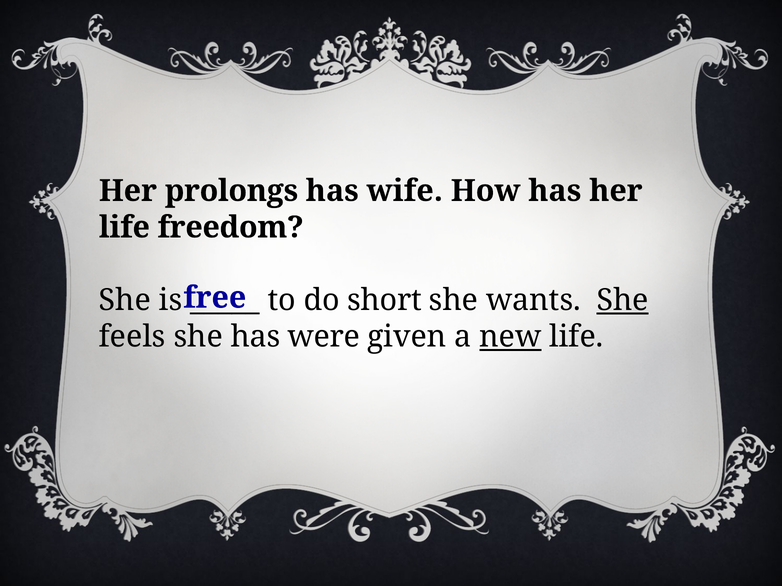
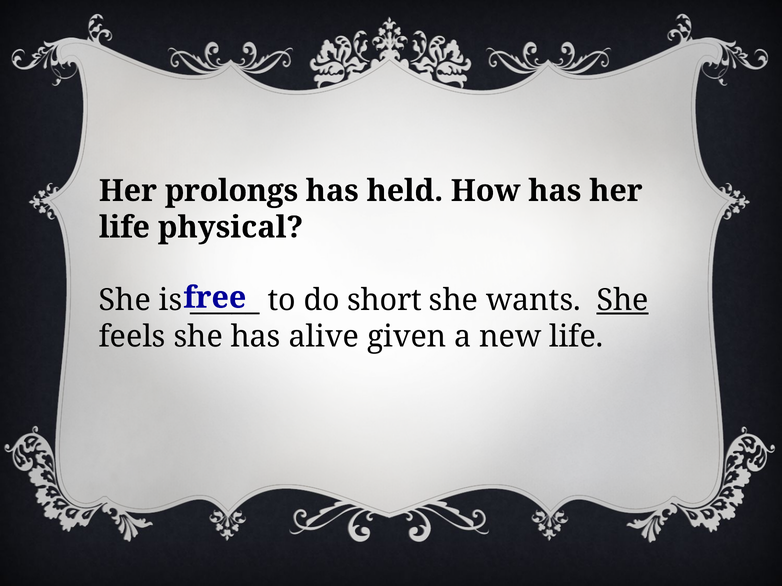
wife: wife -> held
freedom: freedom -> physical
were: were -> alive
new underline: present -> none
